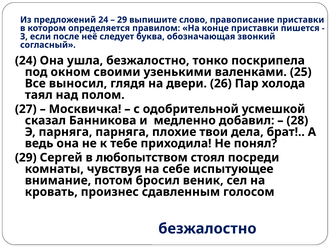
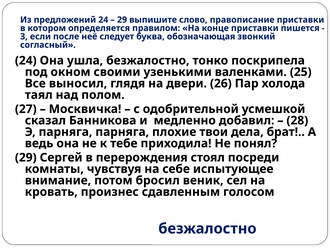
любопытством: любопытством -> перерождения
